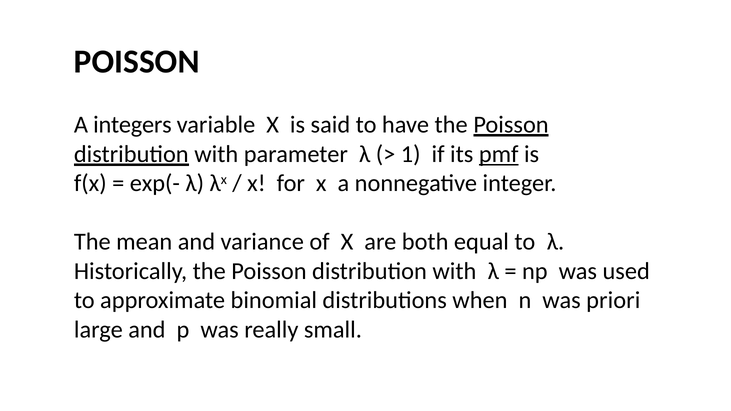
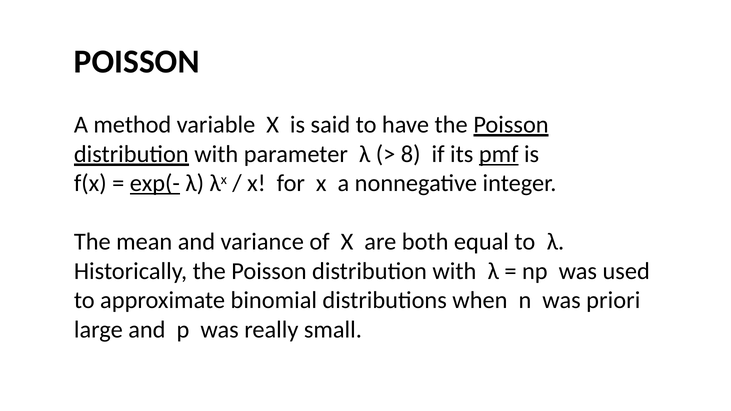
integers: integers -> method
1: 1 -> 8
exp(- underline: none -> present
